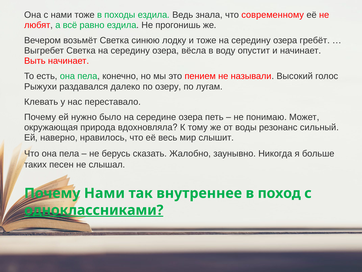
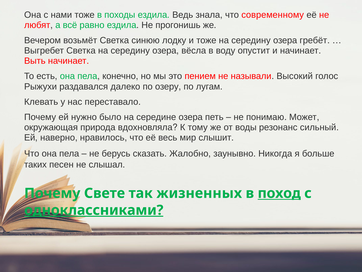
Почему Нами: Нами -> Свете
внутреннее: внутреннее -> жизненных
поход underline: none -> present
